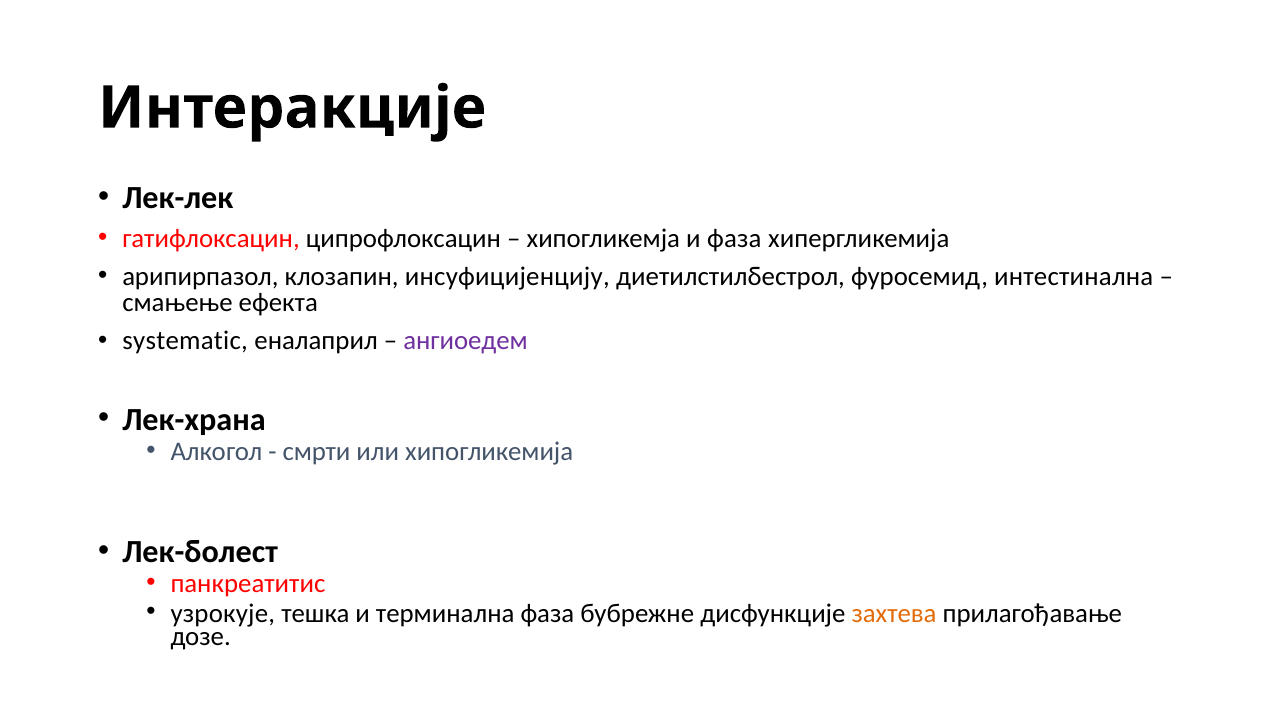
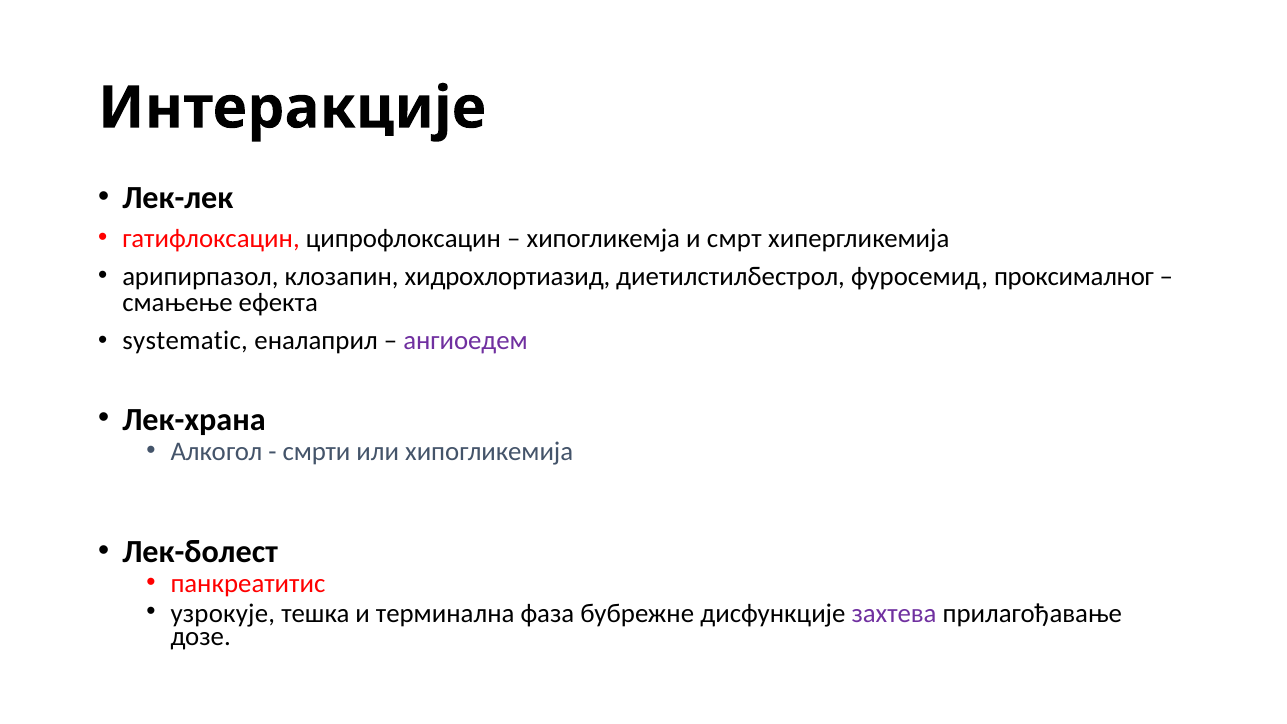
и фаза: фаза -> смрт
инсуфицијенцију: инсуфицијенцију -> хидрохлортиазид
интестинална: интестинална -> проксималног
захтева colour: orange -> purple
